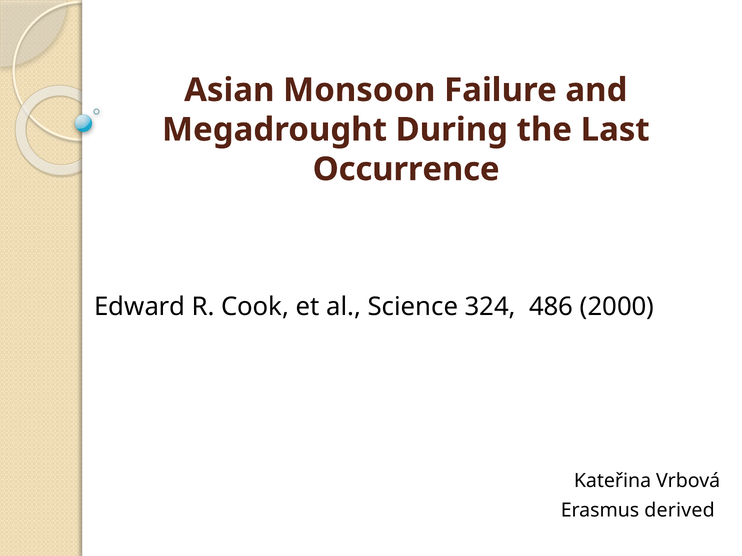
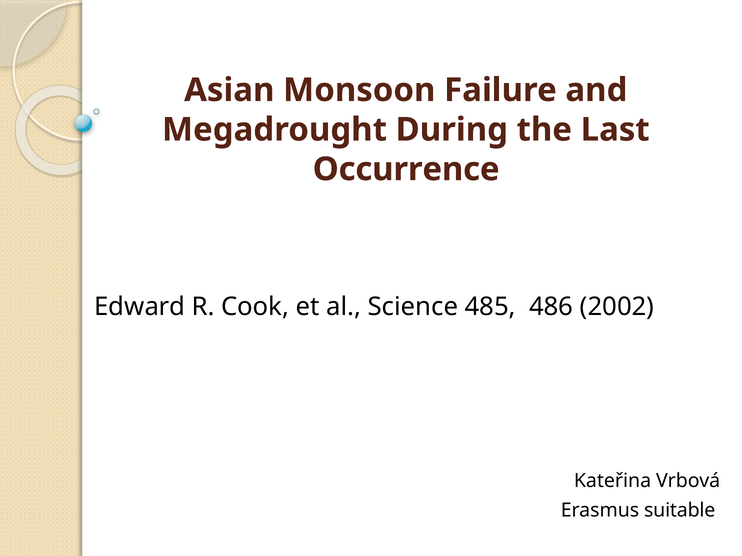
324: 324 -> 485
2000: 2000 -> 2002
derived: derived -> suitable
